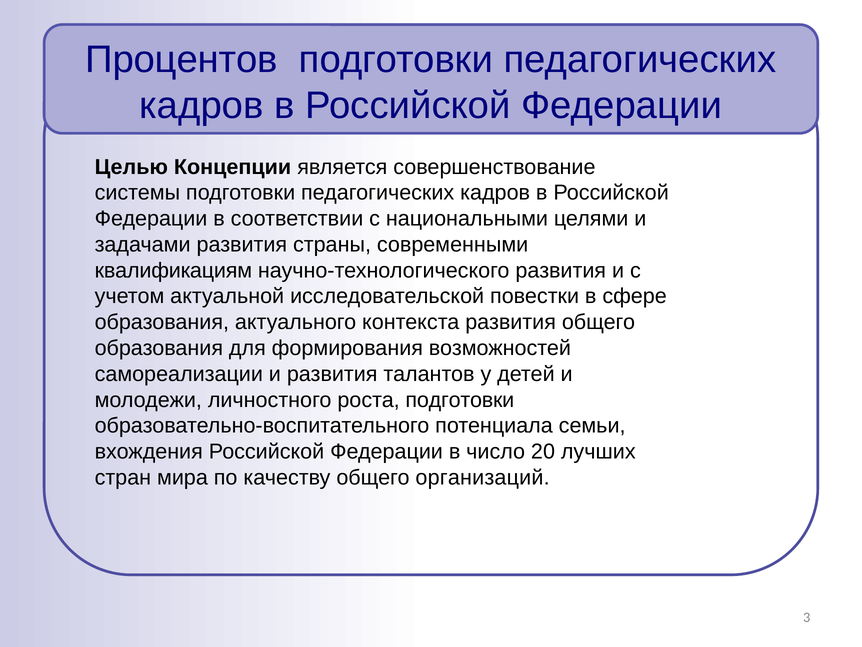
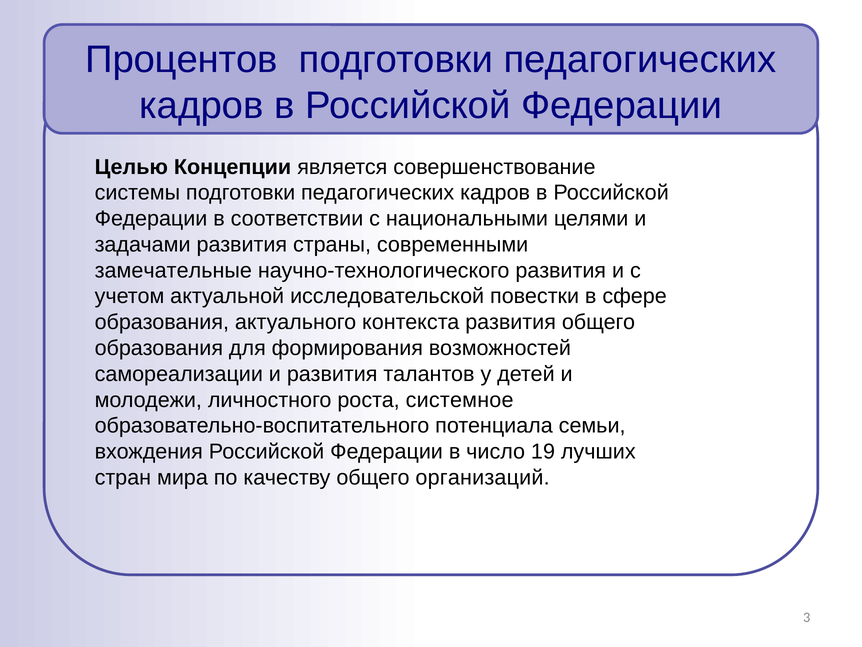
квалификациям: квалификациям -> замечательные
роста подготовки: подготовки -> системное
20: 20 -> 19
